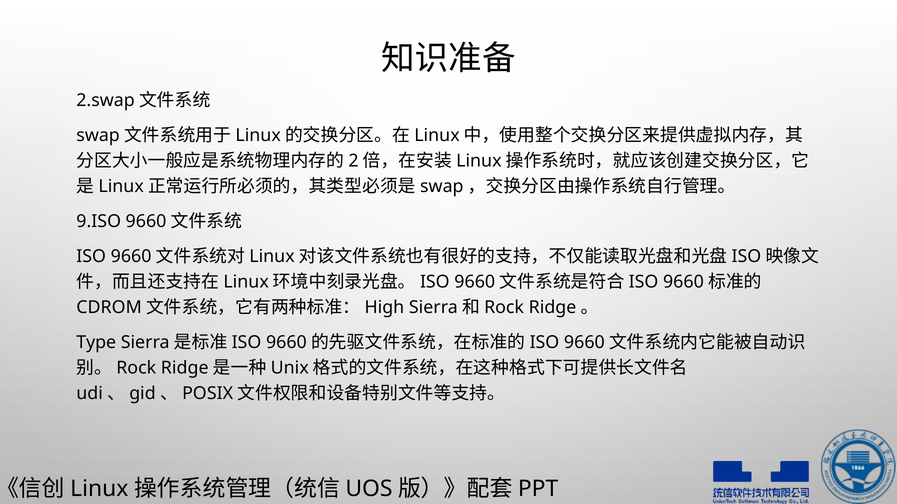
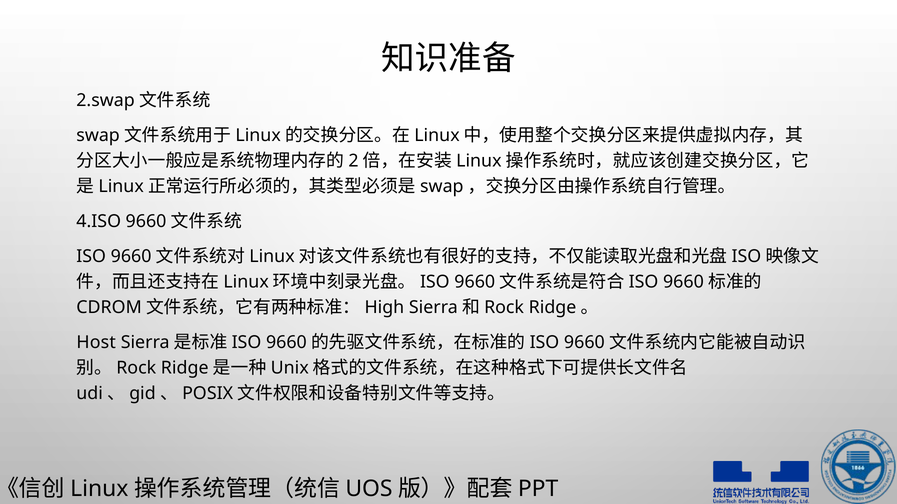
9.ISO: 9.ISO -> 4.ISO
Type: Type -> Host
